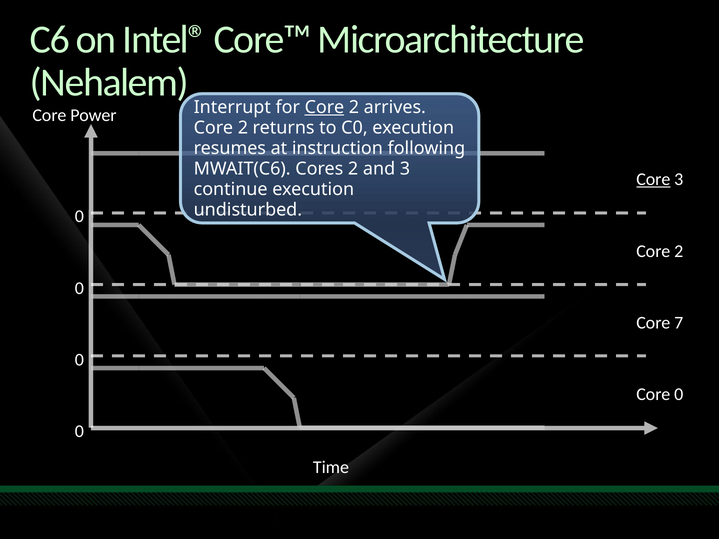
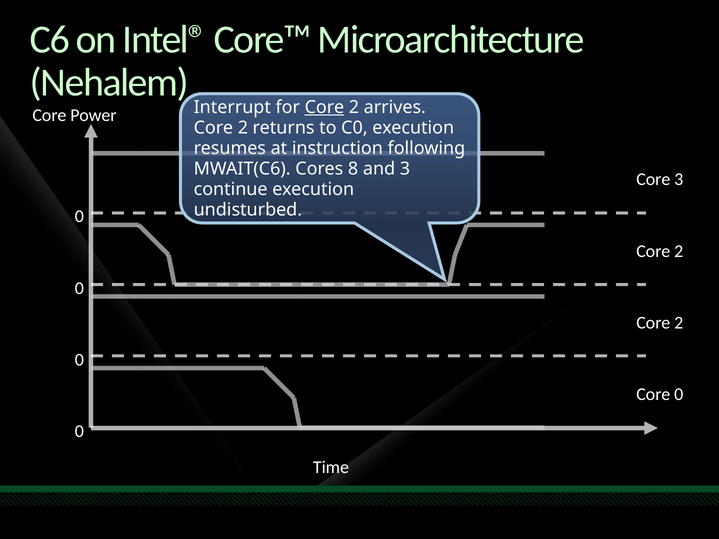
Cores 2: 2 -> 8
Core at (653, 180) underline: present -> none
7 at (679, 323): 7 -> 2
